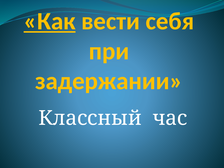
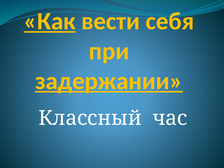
задержании underline: none -> present
